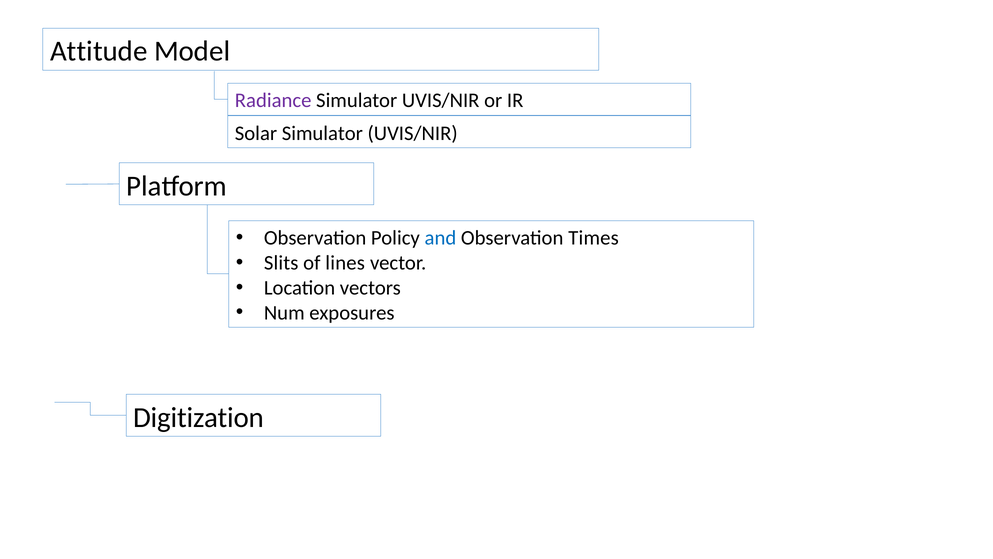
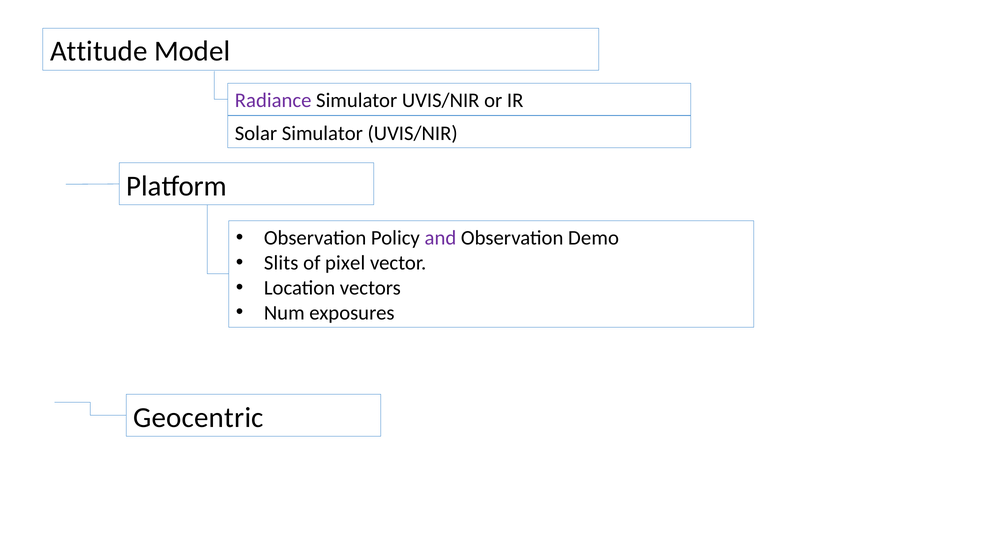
and colour: blue -> purple
Times: Times -> Demo
lines: lines -> pixel
Digitization: Digitization -> Geocentric
